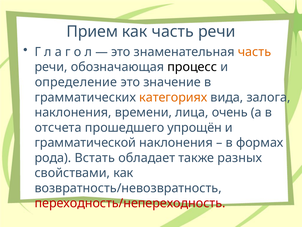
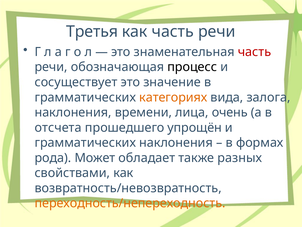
Прием: Прием -> Третья
часть at (254, 52) colour: orange -> red
определение: определение -> сосуществует
грамматической at (85, 142): грамматической -> грамматических
Встать: Встать -> Может
переходность/непереходность colour: red -> orange
